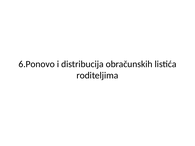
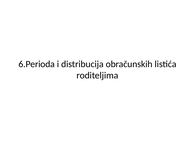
6.Ponovo: 6.Ponovo -> 6.Perioda
